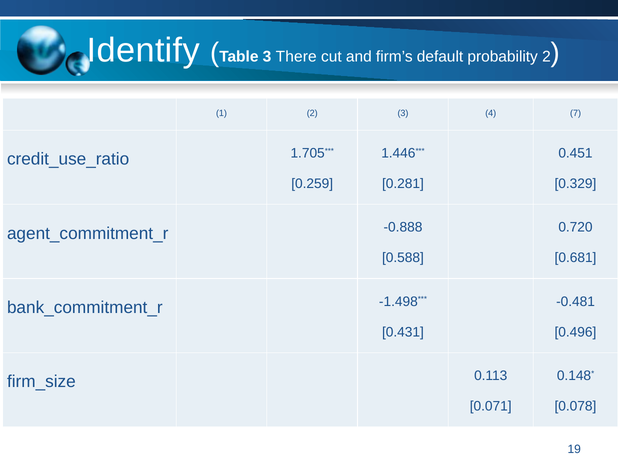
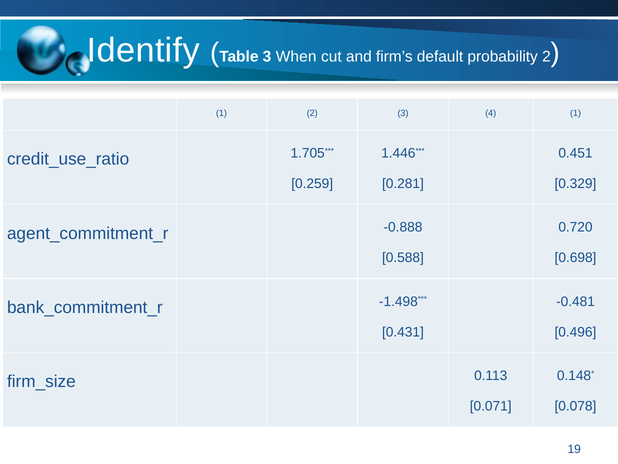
There: There -> When
4 7: 7 -> 1
0.681: 0.681 -> 0.698
